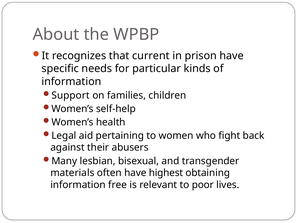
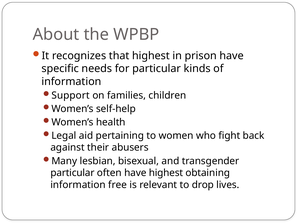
that current: current -> highest
materials at (72, 173): materials -> particular
poor: poor -> drop
